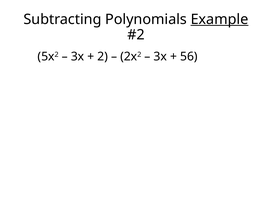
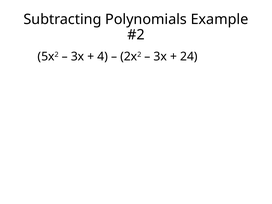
Example underline: present -> none
2: 2 -> 4
56: 56 -> 24
